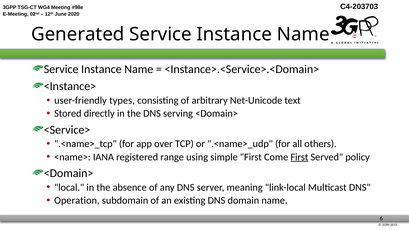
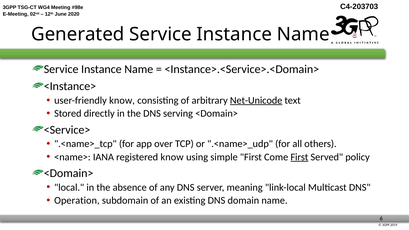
user-friendly types: types -> know
Net-Unicode underline: none -> present
registered range: range -> know
